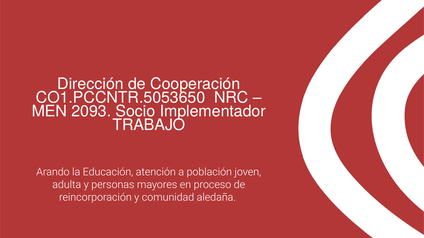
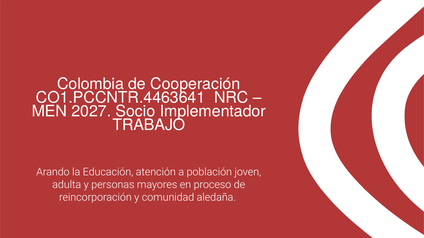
Dirección: Dirección -> Colombia
CO1.PCCNTR.5053650: CO1.PCCNTR.5053650 -> CO1.PCCNTR.4463641
2093: 2093 -> 2027
